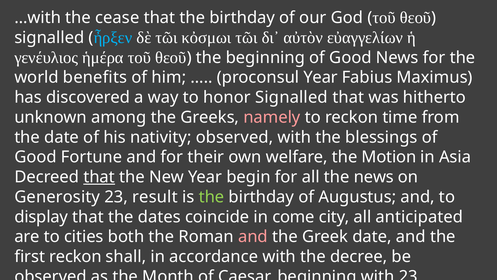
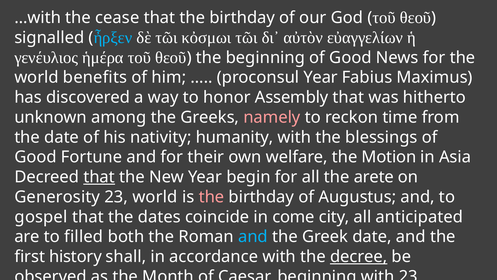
honor Signalled: Signalled -> Assembly
nativity observed: observed -> humanity
the news: news -> arete
23 result: result -> world
the at (212, 197) colour: light green -> pink
display: display -> gospel
cities: cities -> filled
and at (253, 236) colour: pink -> light blue
first reckon: reckon -> history
decree underline: none -> present
